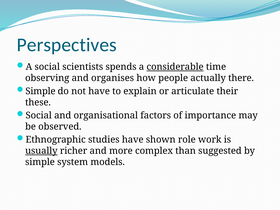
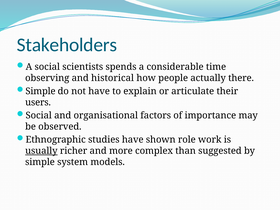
Perspectives: Perspectives -> Stakeholders
considerable underline: present -> none
organises: organises -> historical
these: these -> users
